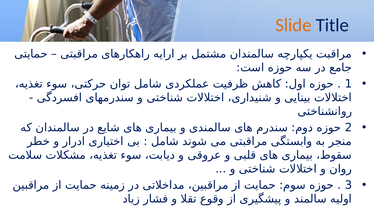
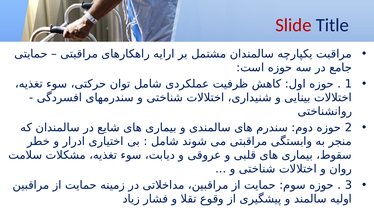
Slide colour: orange -> red
